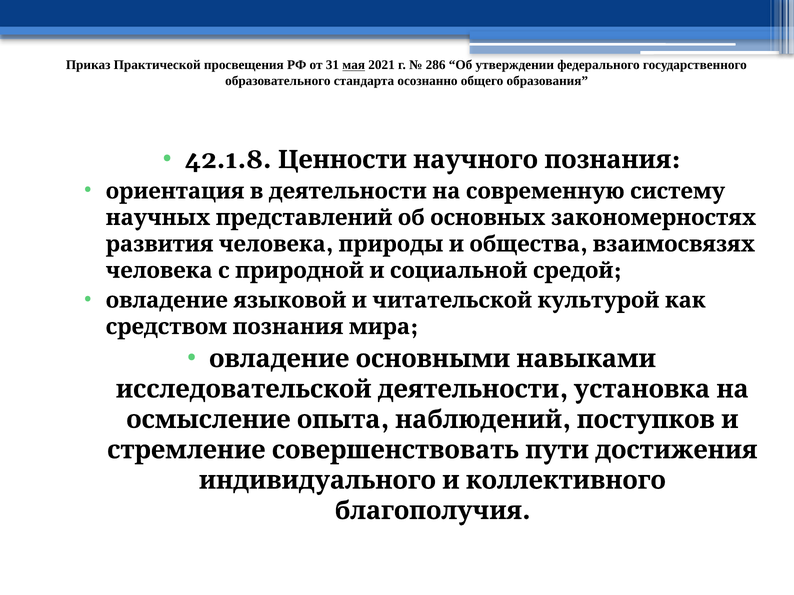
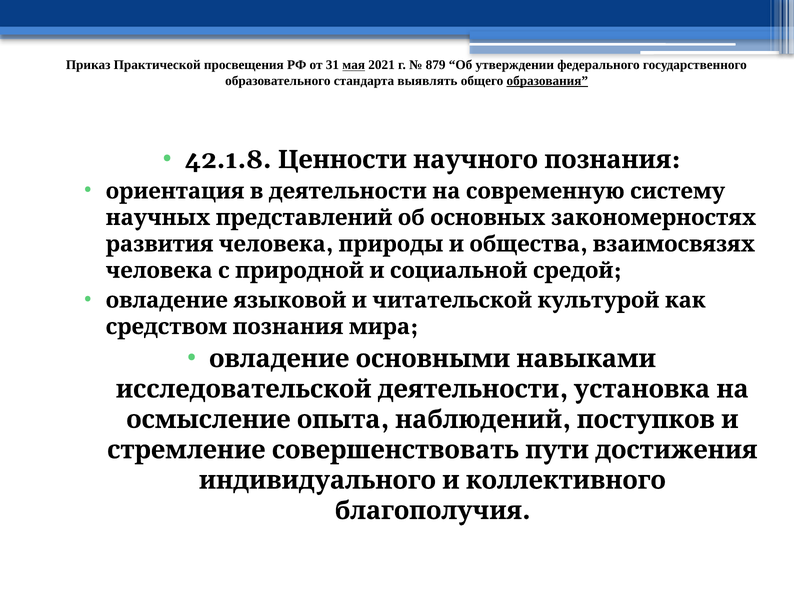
286: 286 -> 879
осознанно: осознанно -> выявлять
образования underline: none -> present
